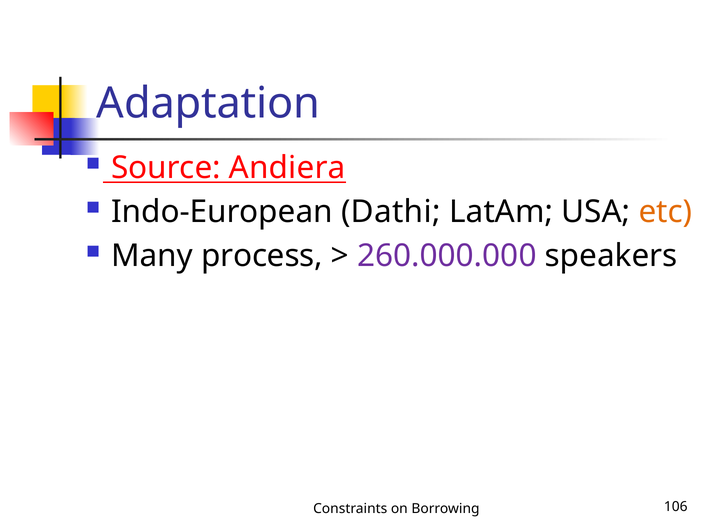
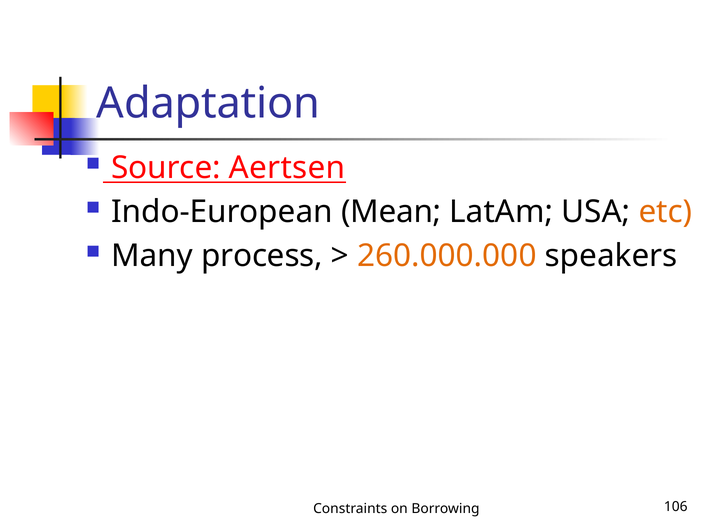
Andiera: Andiera -> Aertsen
Dathi: Dathi -> Mean
260.000.000 colour: purple -> orange
